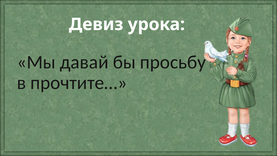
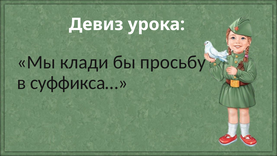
давай: давай -> клади
прочтите…: прочтите… -> суффикса…
